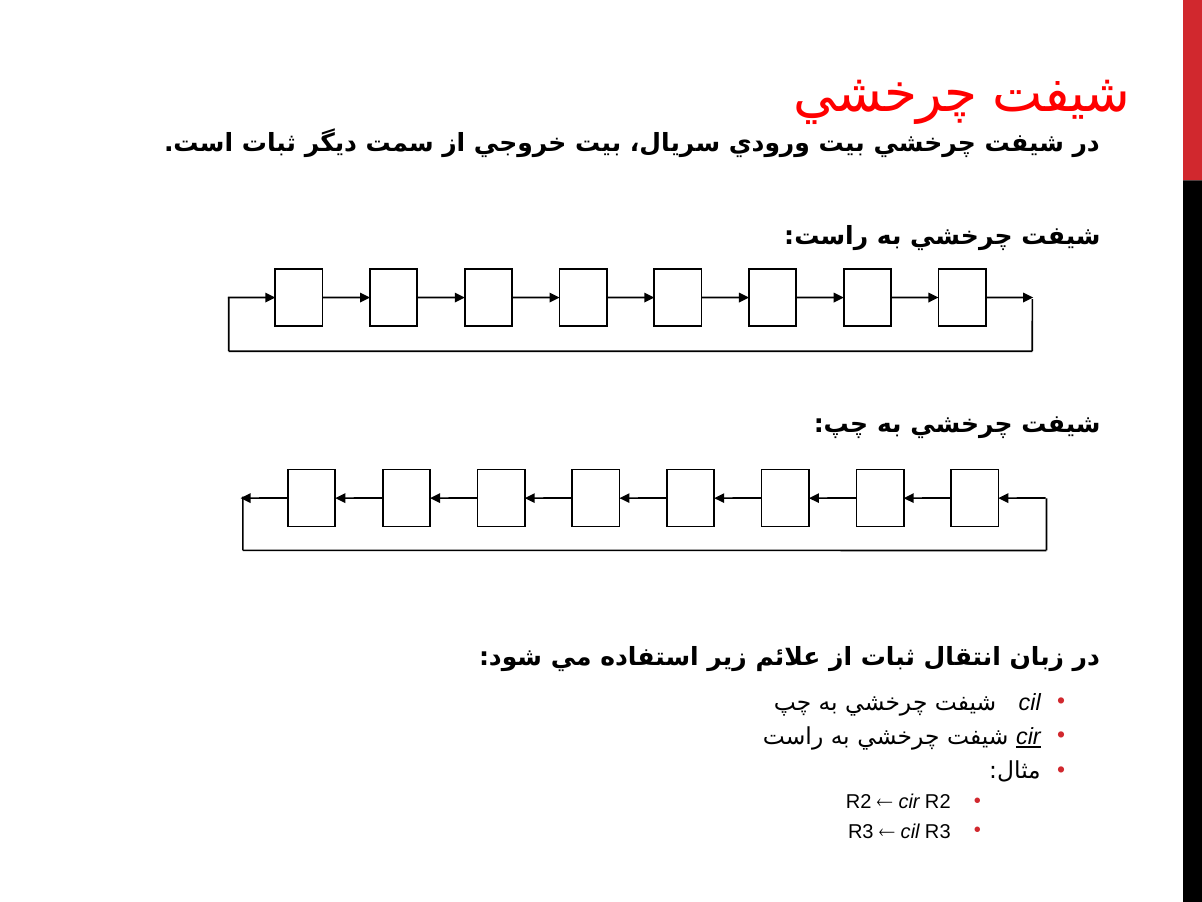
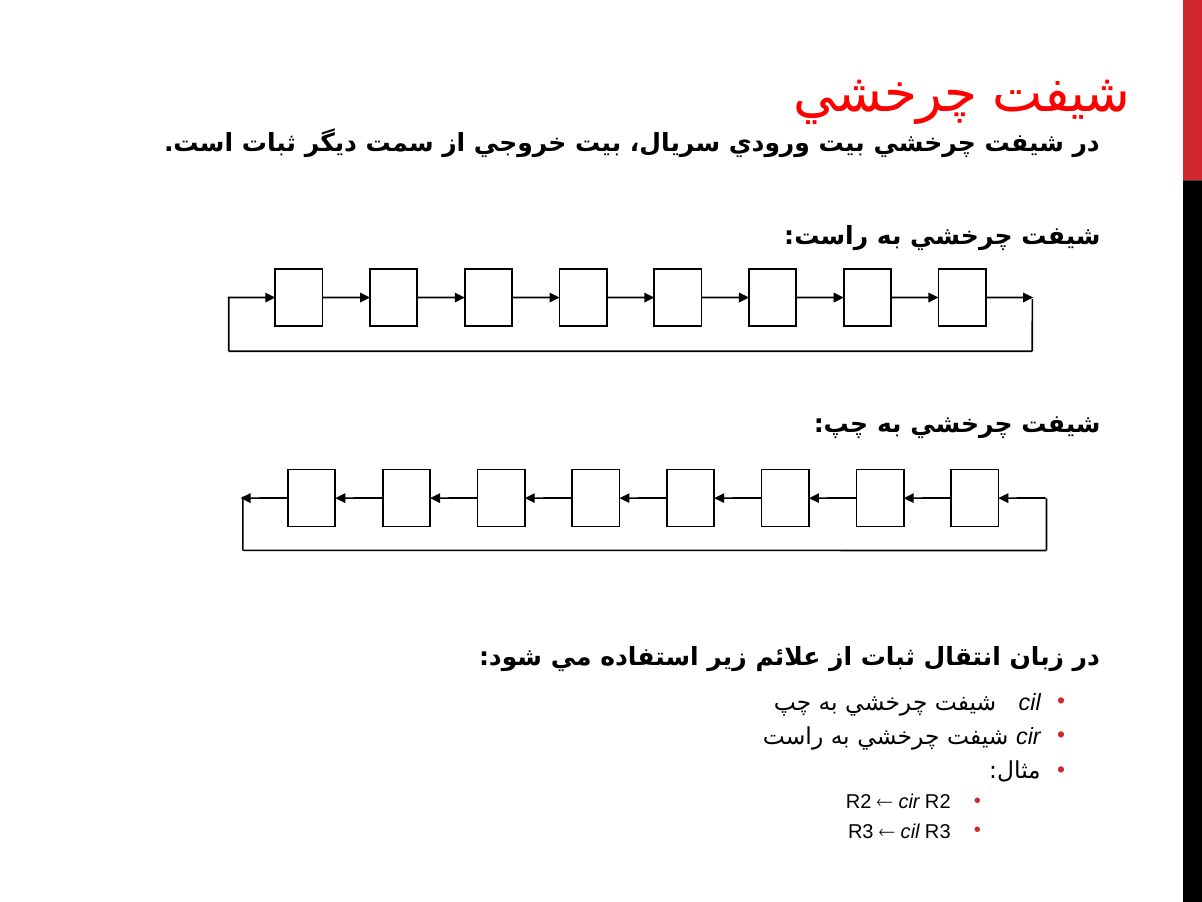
cir at (1028, 736) underline: present -> none
